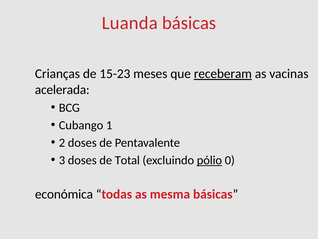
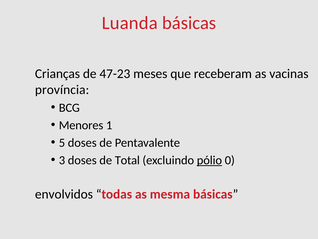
15-23: 15-23 -> 47-23
receberam underline: present -> none
acelerada: acelerada -> província
Cubango: Cubango -> Menores
2: 2 -> 5
económica: económica -> envolvidos
